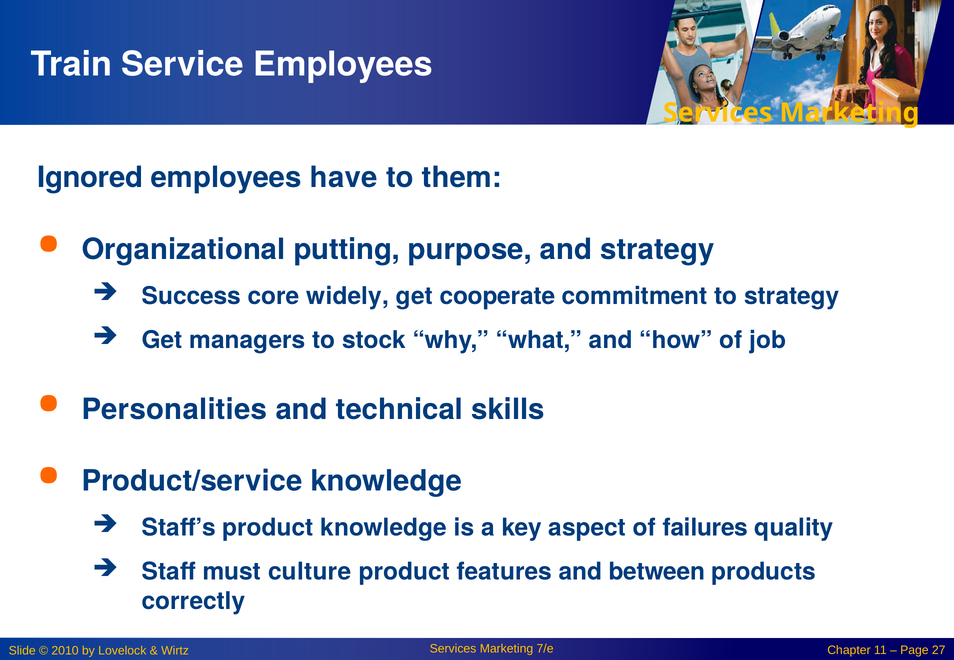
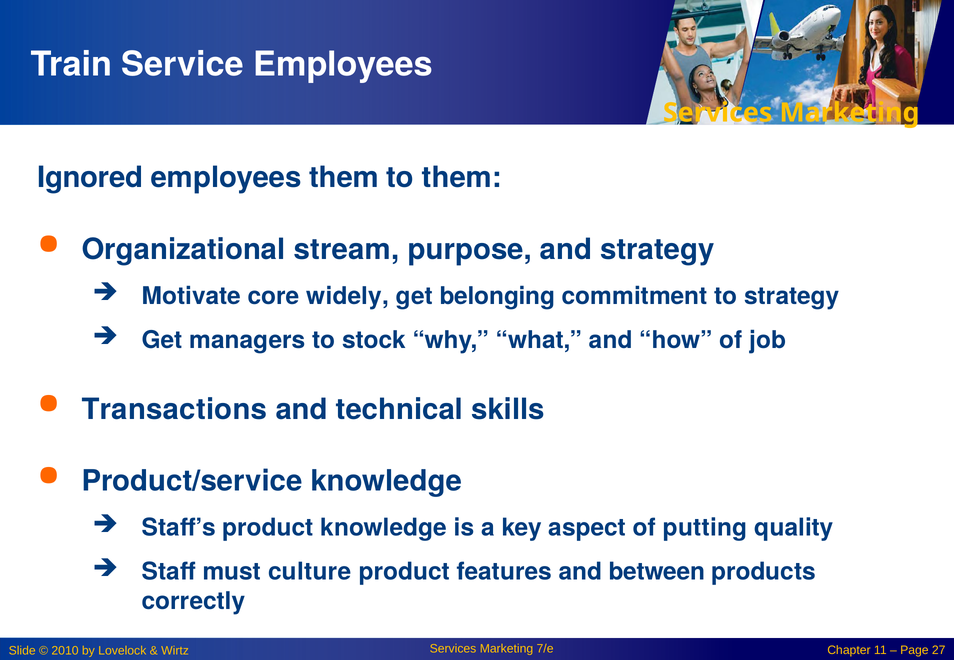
employees have: have -> them
putting: putting -> stream
Success: Success -> Motivate
cooperate: cooperate -> belonging
Personalities: Personalities -> Transactions
failures: failures -> putting
